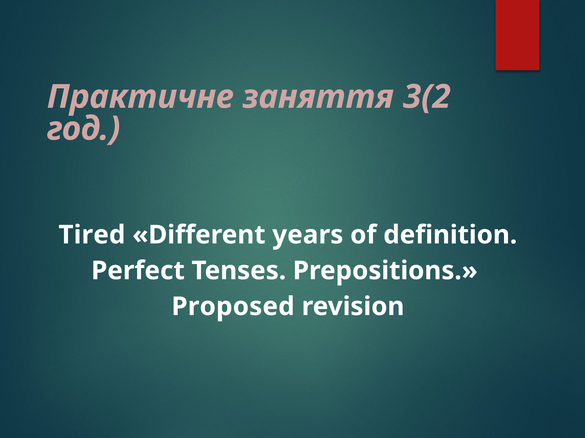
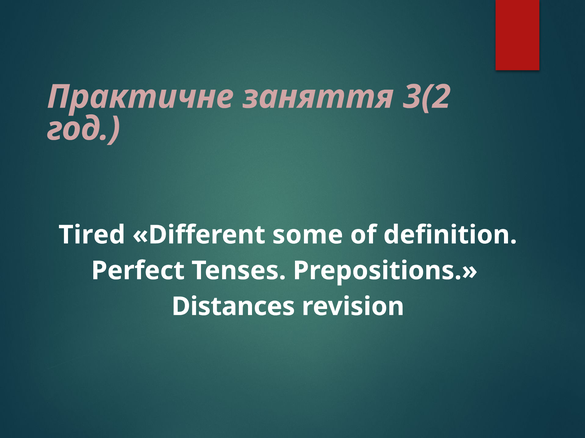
years: years -> some
Proposed: Proposed -> Distances
